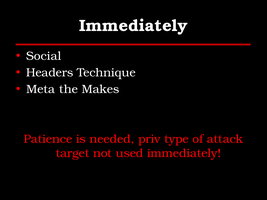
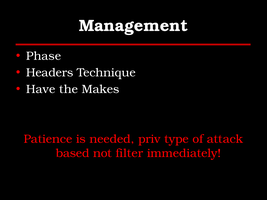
Immediately at (133, 26): Immediately -> Management
Social: Social -> Phase
Meta: Meta -> Have
target: target -> based
used: used -> filter
